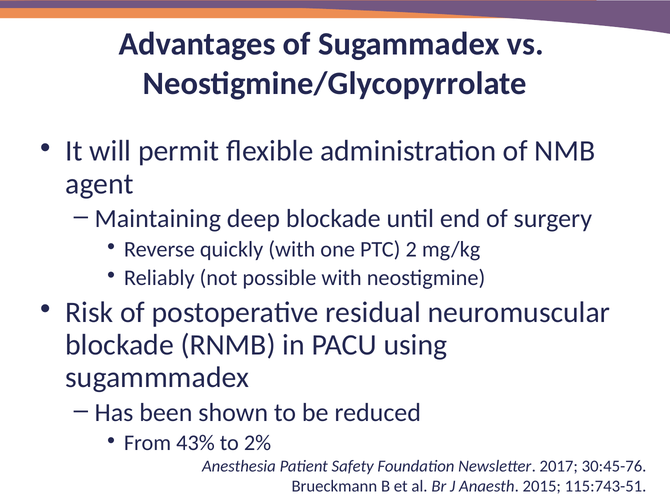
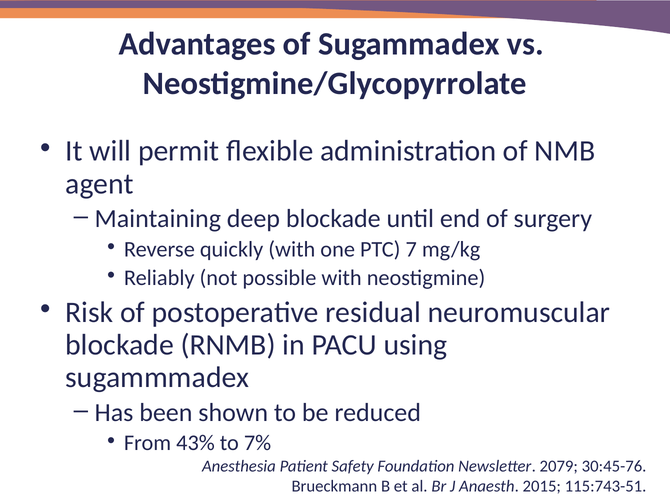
2: 2 -> 7
2%: 2% -> 7%
2017: 2017 -> 2079
